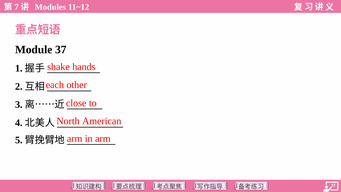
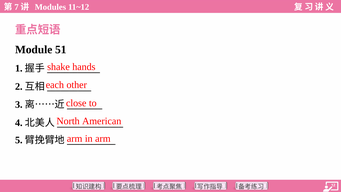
37: 37 -> 51
